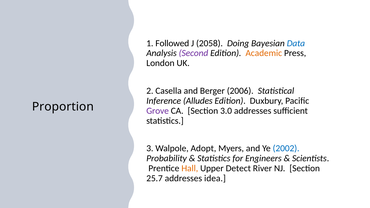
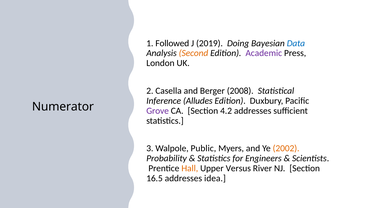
2058: 2058 -> 2019
Second colour: purple -> orange
Academic colour: orange -> purple
2006: 2006 -> 2008
Proportion: Proportion -> Numerator
3.0: 3.0 -> 4.2
Adopt: Adopt -> Public
2002 colour: blue -> orange
Detect: Detect -> Versus
25.7: 25.7 -> 16.5
